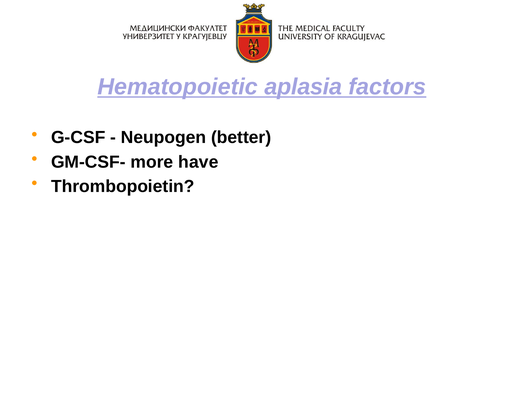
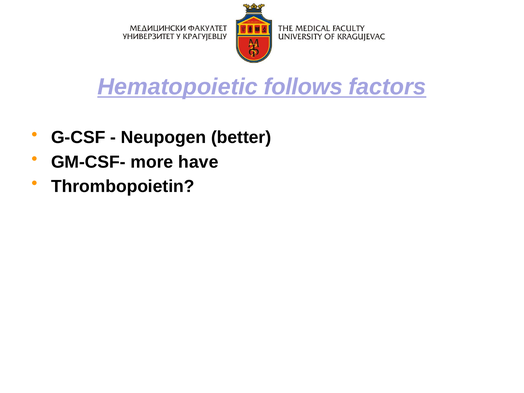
aplasia: aplasia -> follows
